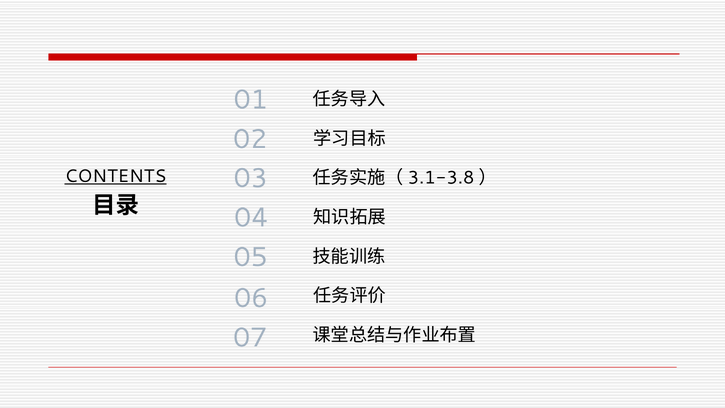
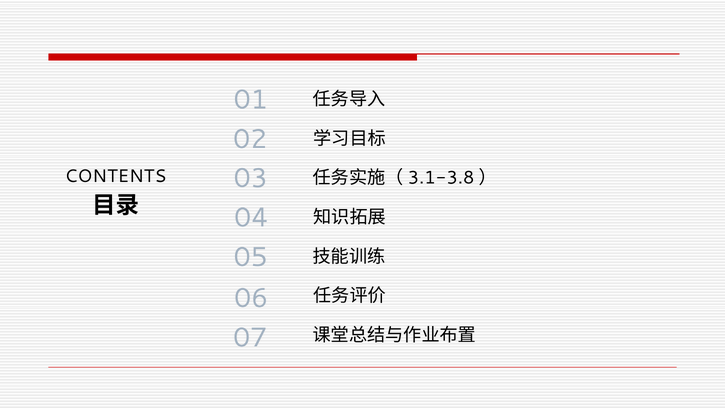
CONTENTS underline: present -> none
